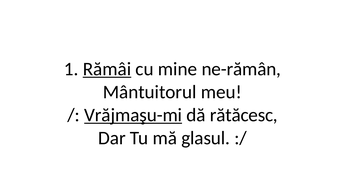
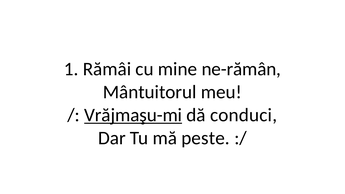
Rămâi underline: present -> none
rătăcesc: rătăcesc -> conduci
glasul: glasul -> peste
